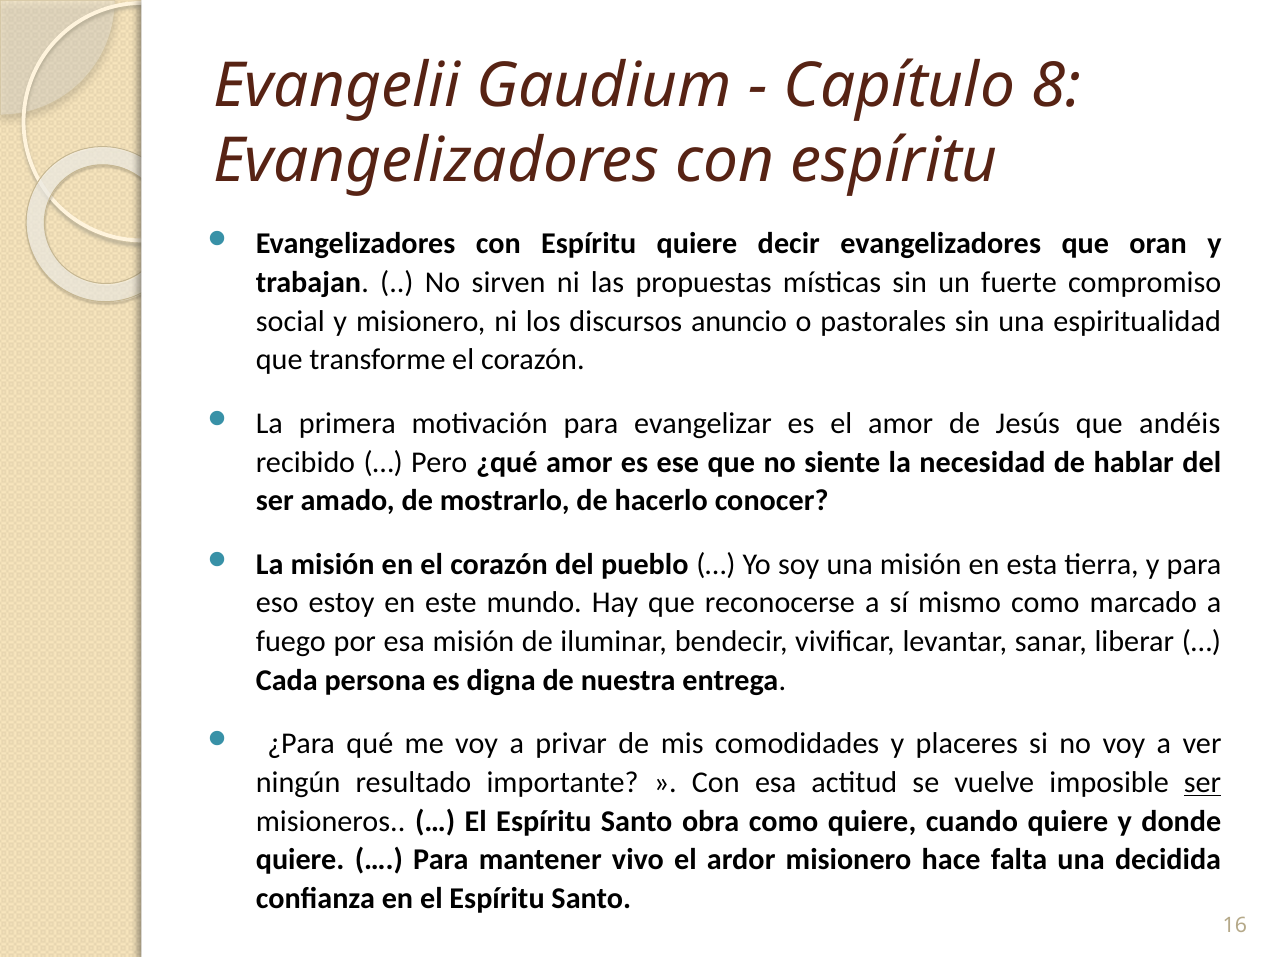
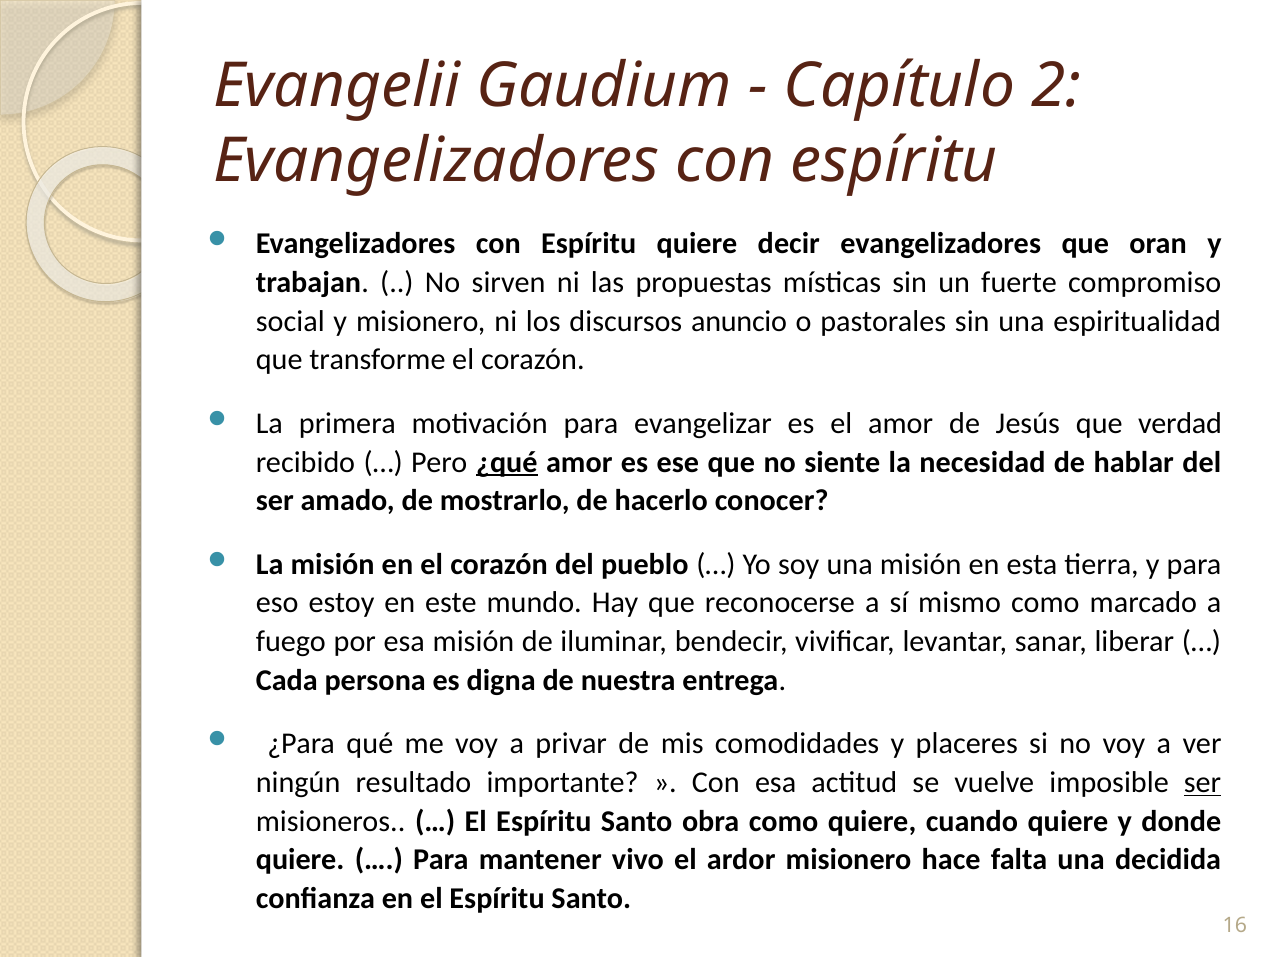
8: 8 -> 2
andéis: andéis -> verdad
¿qué underline: none -> present
